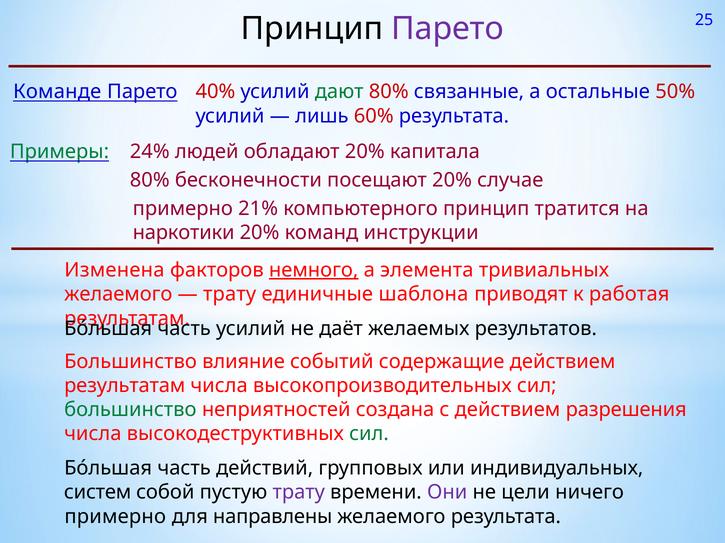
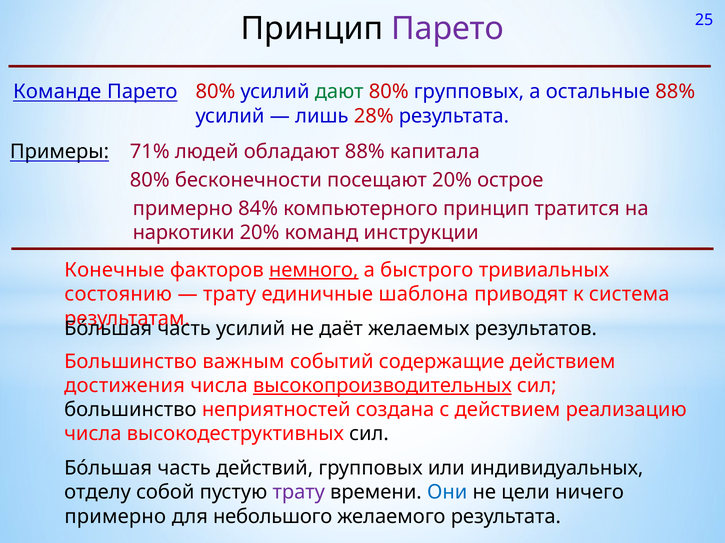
40% at (215, 92): 40% -> 80%
80% связанные: связанные -> групповых
остальные 50%: 50% -> 88%
60%: 60% -> 28%
Примеры colour: green -> black
24%: 24% -> 71%
обладают 20%: 20% -> 88%
случае: случае -> острое
21%: 21% -> 84%
Изменена: Изменена -> Конечные
элемента: элемента -> быстрого
желаемого at (118, 295): желаемого -> состоянию
работая: работая -> система
влияние: влияние -> важным
результатам at (125, 386): результатам -> достижения
высокопроизводительных underline: none -> present
большинство at (130, 410) colour: green -> black
разрешения: разрешения -> реализацию
сил at (369, 434) colour: green -> black
систем: систем -> отделу
Они colour: purple -> blue
направлены: направлены -> небольшого
